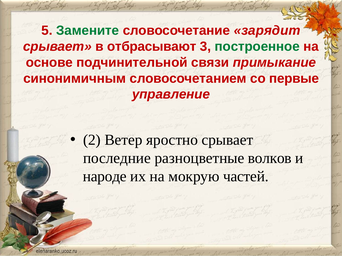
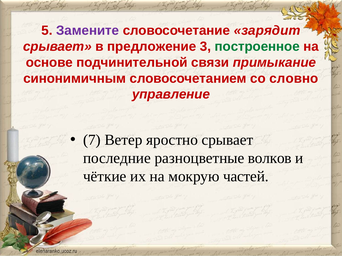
Замените colour: green -> purple
отбрасывают: отбрасывают -> предложение
первые: первые -> словно
2: 2 -> 7
народе: народе -> чёткие
